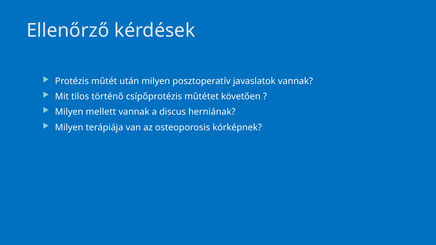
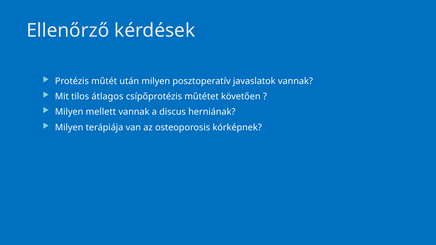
történő: történő -> átlagos
